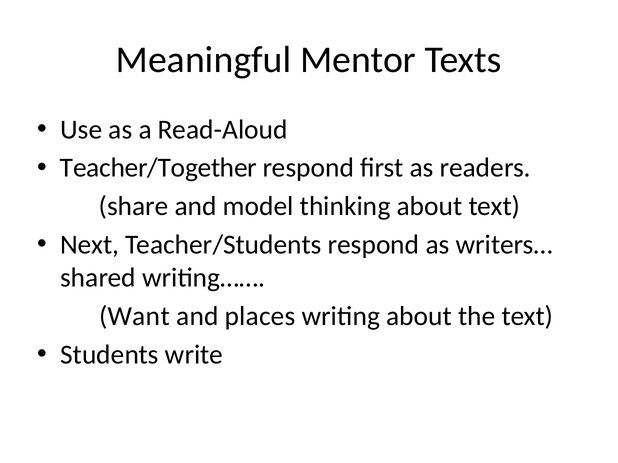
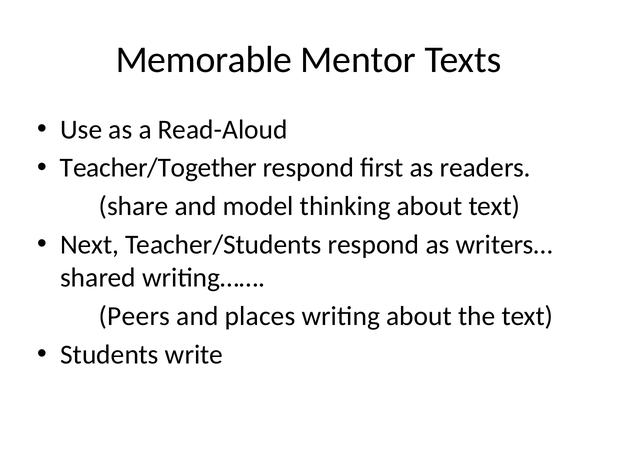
Meaningful: Meaningful -> Memorable
Want: Want -> Peers
